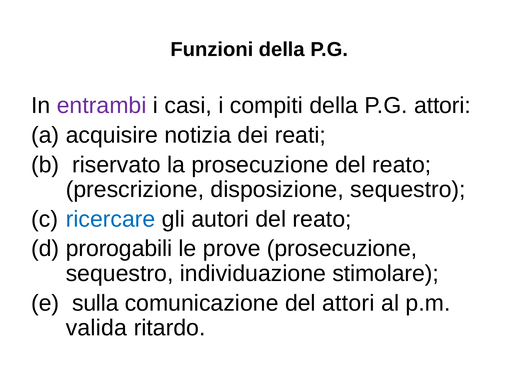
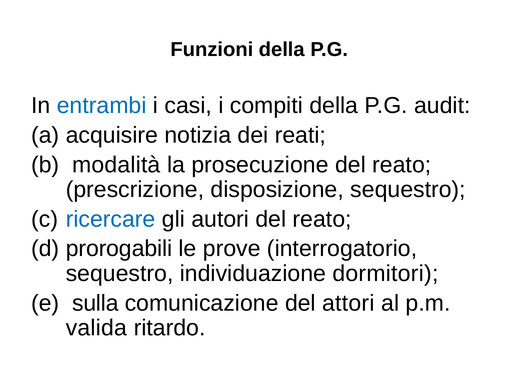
entrambi colour: purple -> blue
P.G attori: attori -> audit
riservato: riservato -> modalità
prove prosecuzione: prosecuzione -> interrogatorio
stimolare: stimolare -> dormitori
